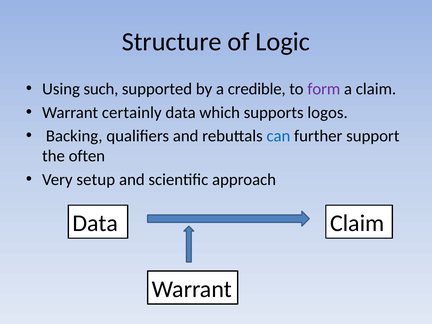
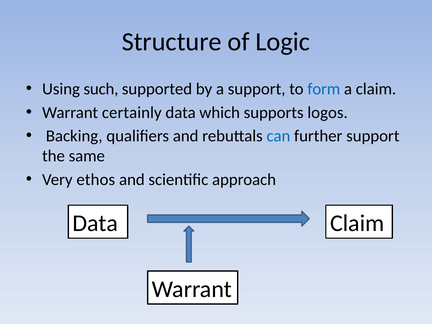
a credible: credible -> support
form colour: purple -> blue
often: often -> same
setup: setup -> ethos
